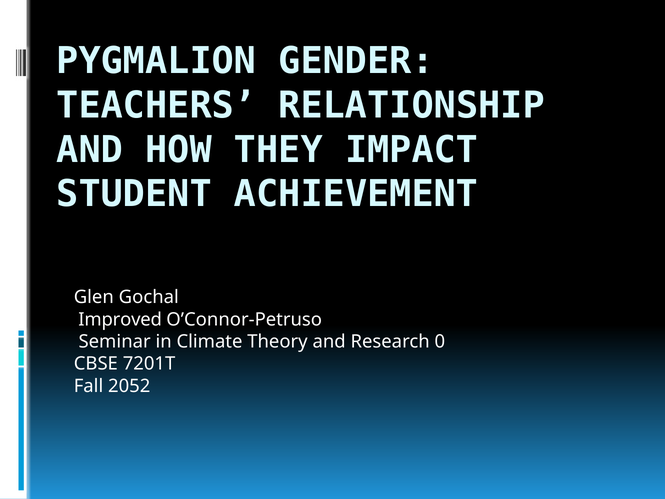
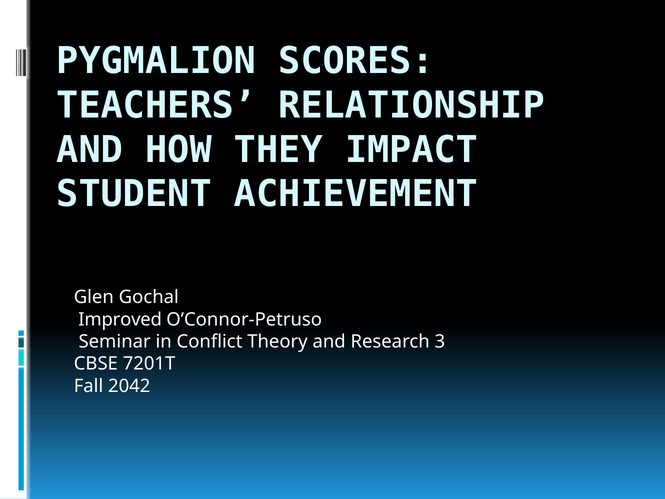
GENDER: GENDER -> SCORES
Climate: Climate -> Conflict
0: 0 -> 3
2052: 2052 -> 2042
